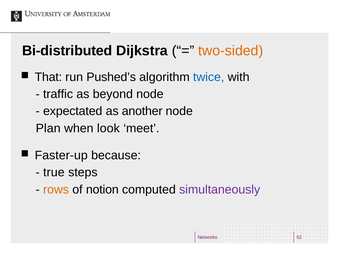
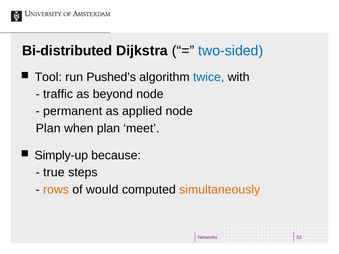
two-sided colour: orange -> blue
That: That -> Tool
expectated: expectated -> permanent
another: another -> applied
when look: look -> plan
Faster-up: Faster-up -> Simply-up
notion: notion -> would
simultaneously colour: purple -> orange
